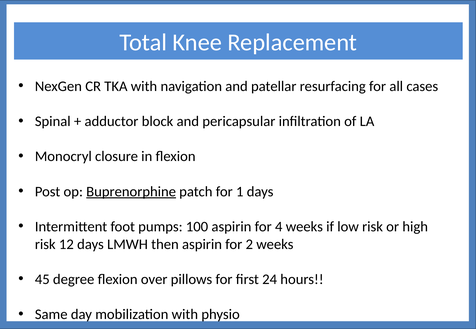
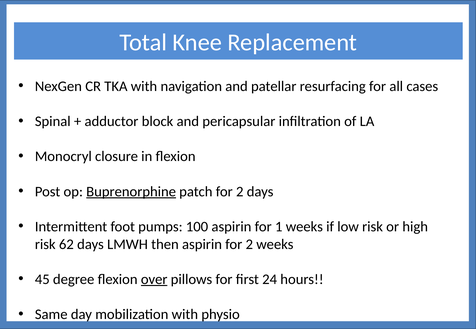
patch for 1: 1 -> 2
4: 4 -> 1
12: 12 -> 62
over underline: none -> present
